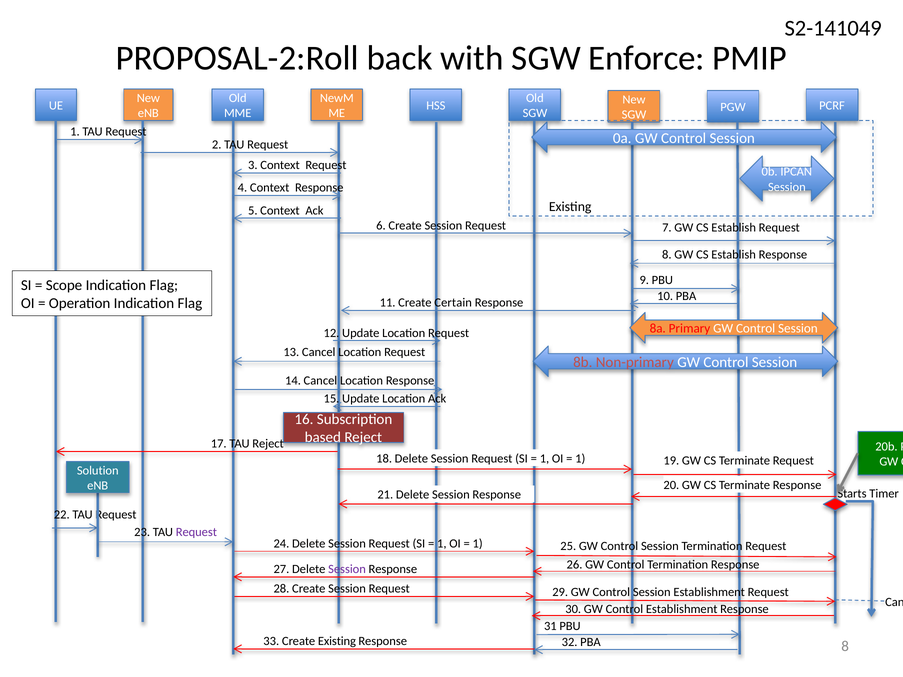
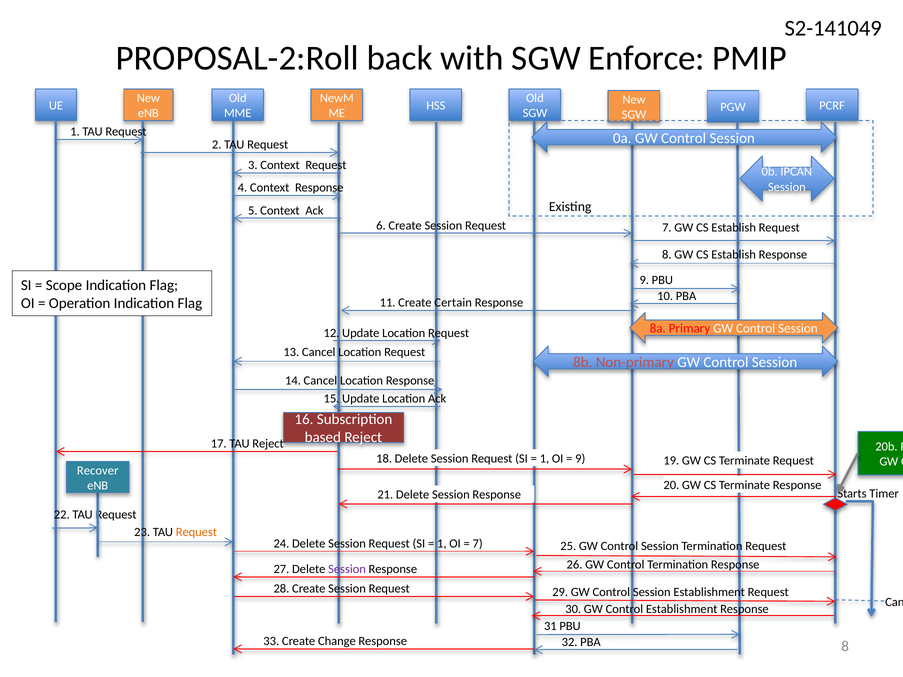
1 at (580, 459): 1 -> 9
Solution: Solution -> Recover
Request at (196, 532) colour: purple -> orange
1 at (478, 544): 1 -> 7
Create Existing: Existing -> Change
